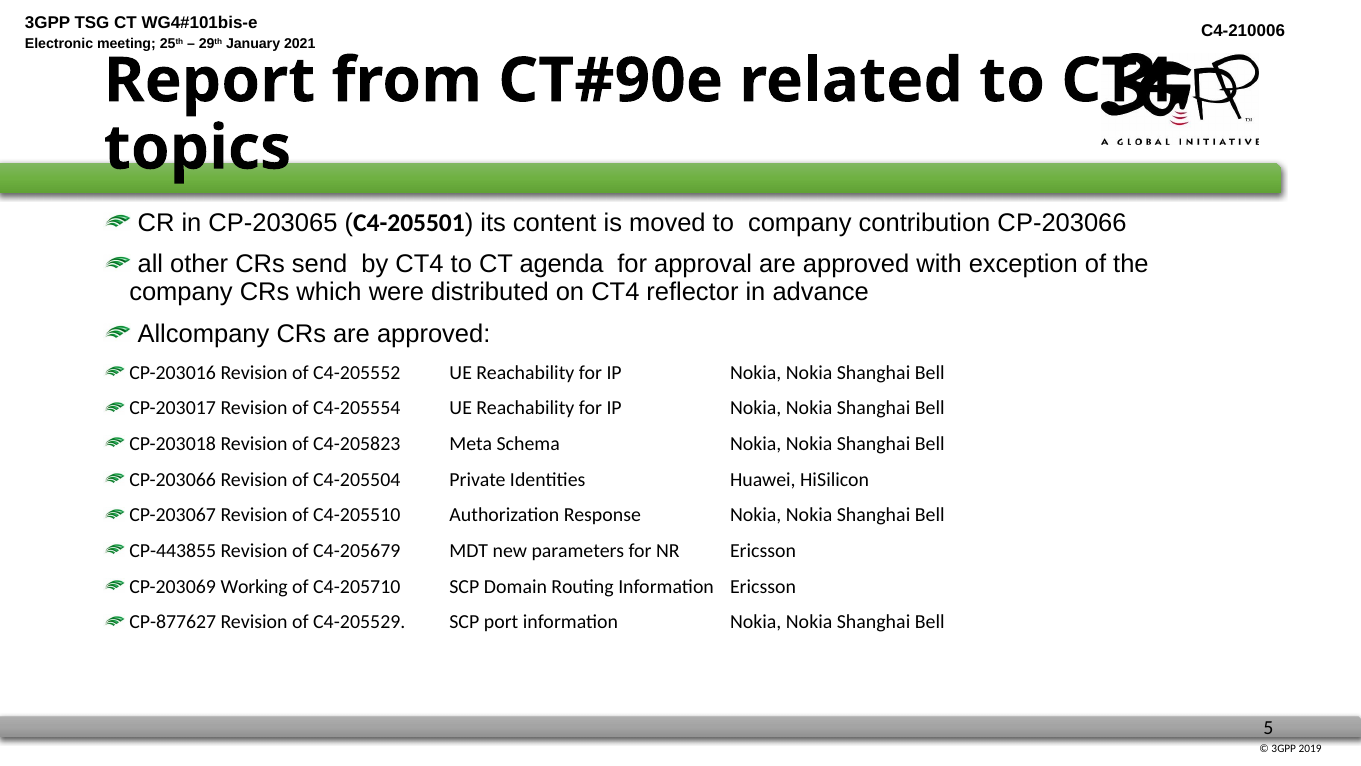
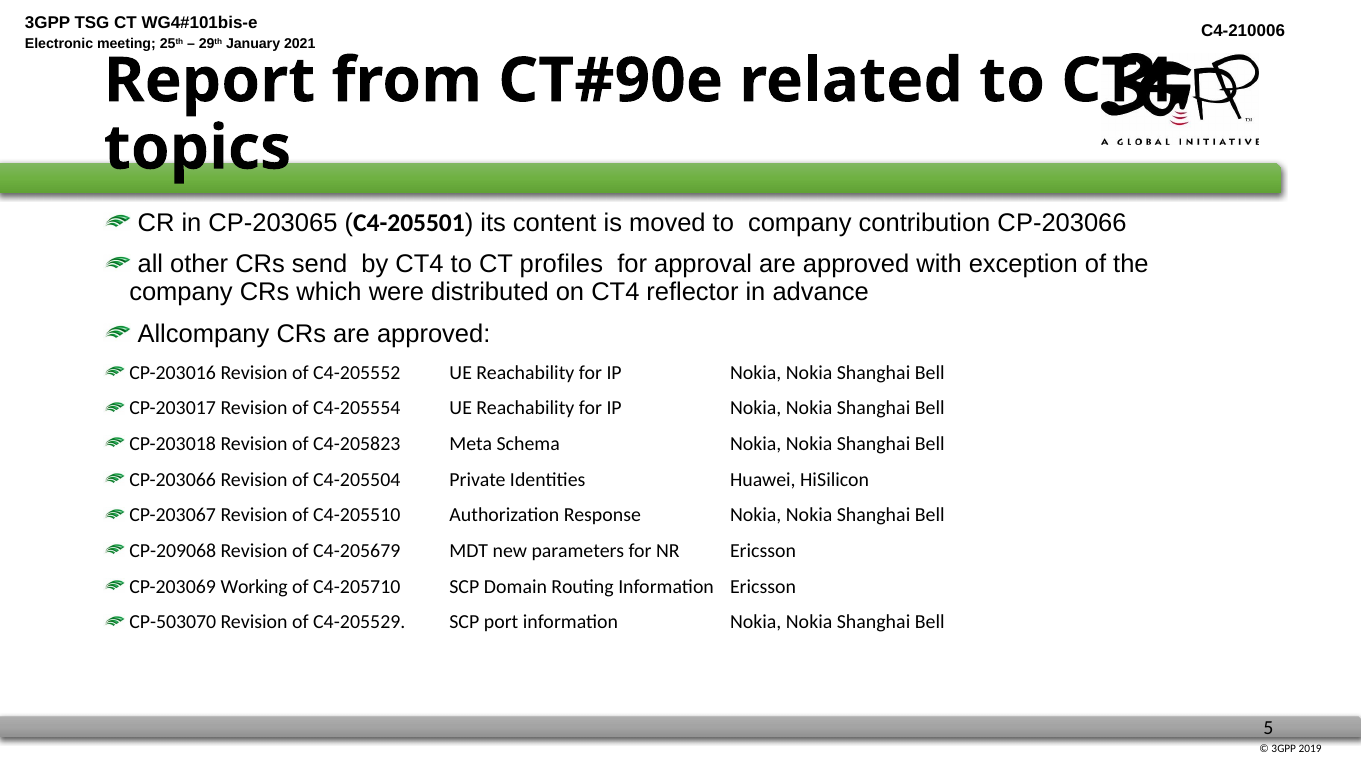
agenda: agenda -> profiles
CP-443855: CP-443855 -> CP-209068
CP-877627: CP-877627 -> CP-503070
